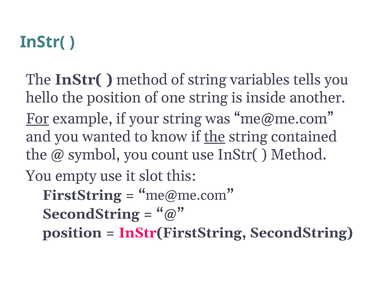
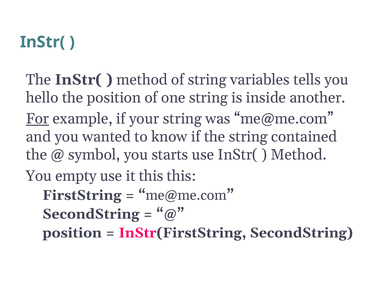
the at (215, 137) underline: present -> none
count: count -> starts
it slot: slot -> this
